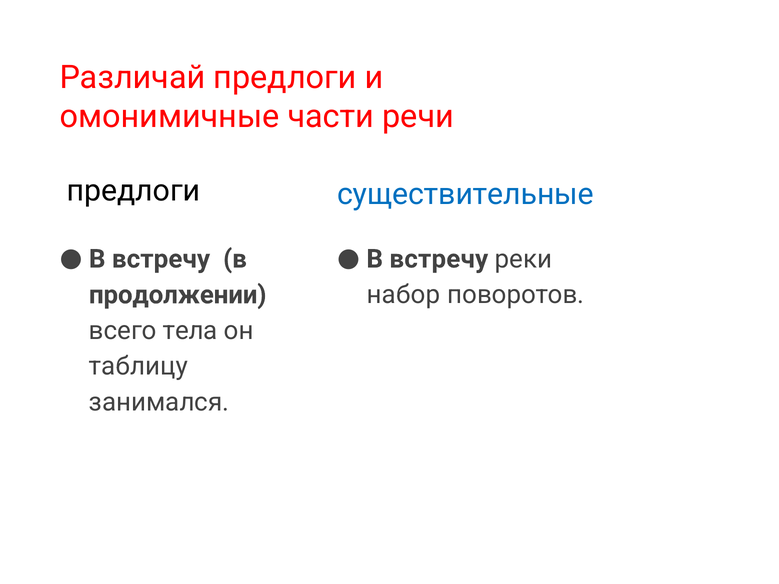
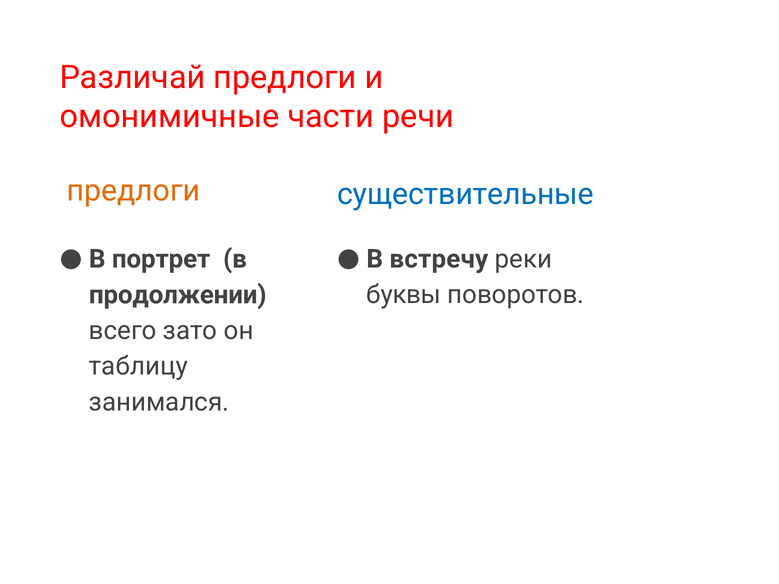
предлоги at (134, 191) colour: black -> orange
встречу at (161, 259): встречу -> портрет
набор: набор -> буквы
тела: тела -> зато
